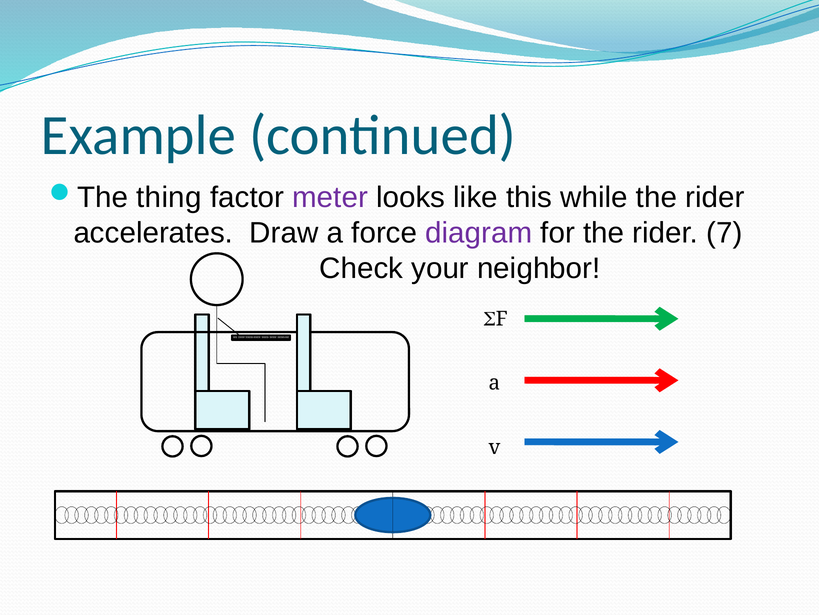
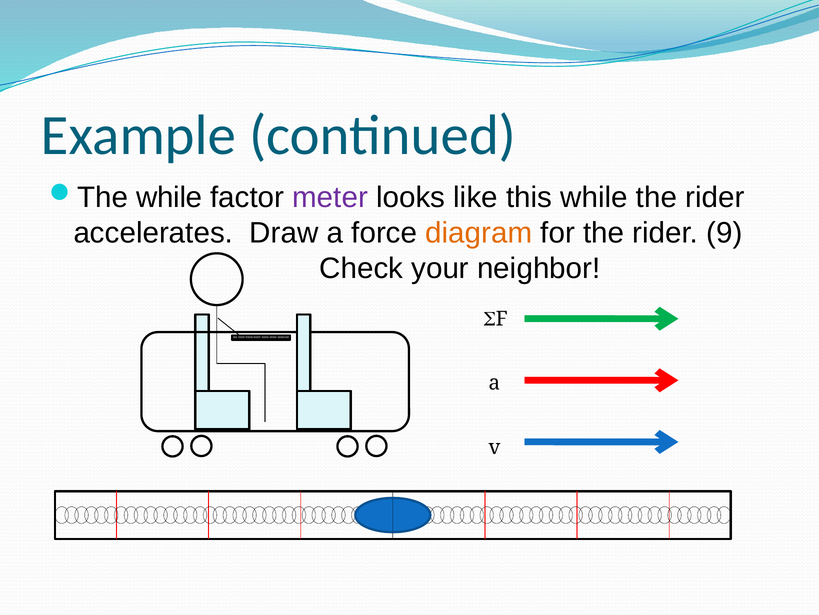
thing at (169, 197): thing -> while
diagram colour: purple -> orange
7: 7 -> 9
